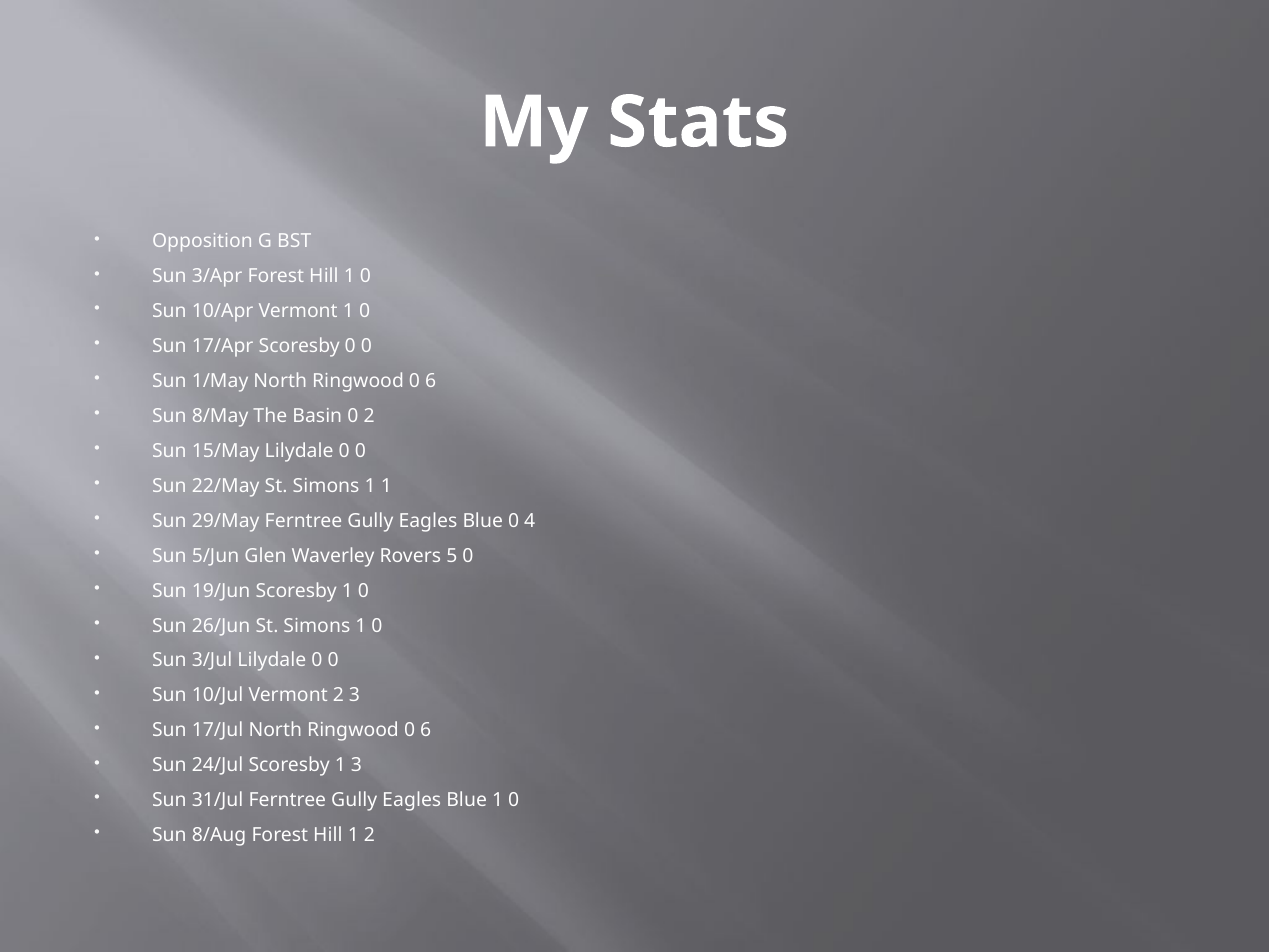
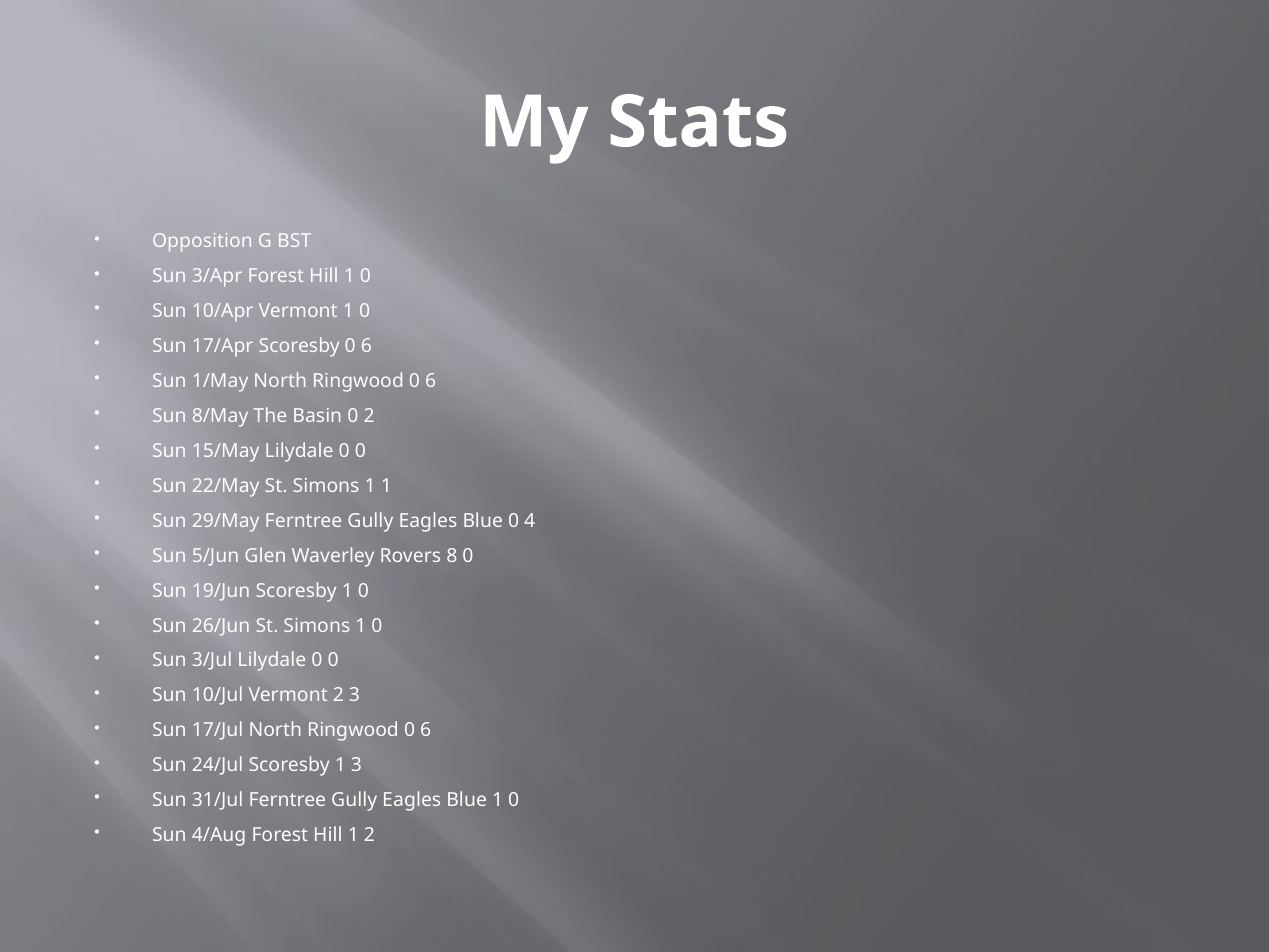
Scoresby 0 0: 0 -> 6
5: 5 -> 8
8/Aug: 8/Aug -> 4/Aug
